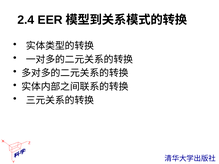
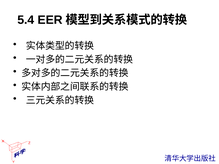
2.4: 2.4 -> 5.4
